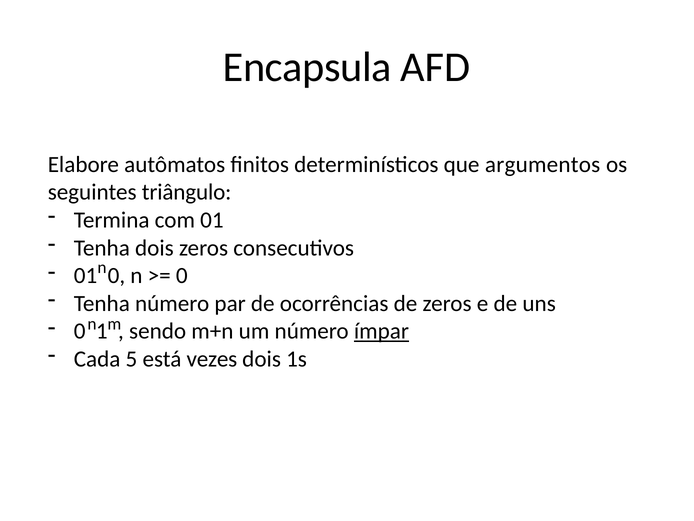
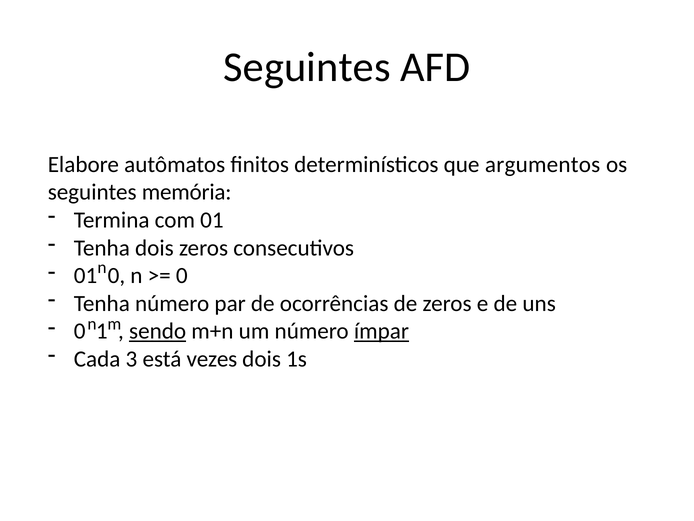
Encapsula at (307, 67): Encapsula -> Seguintes
triângulo: triângulo -> memória
sendo underline: none -> present
5: 5 -> 3
